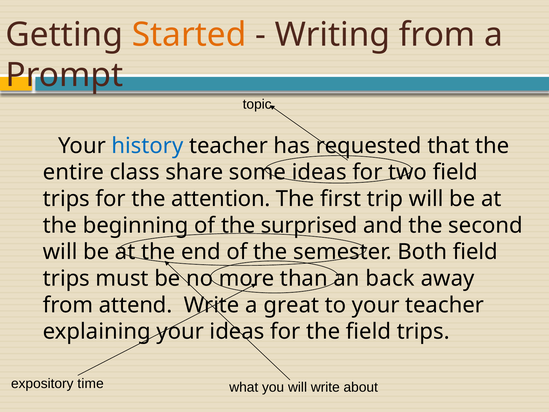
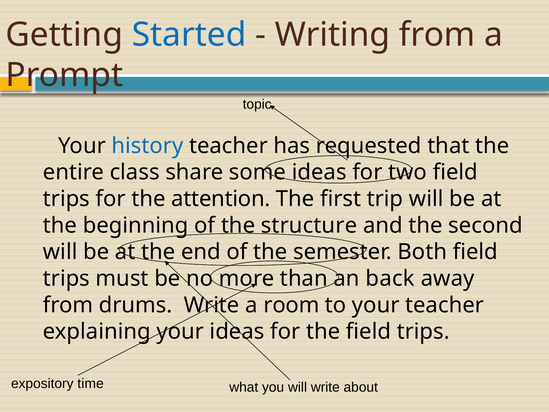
Started colour: orange -> blue
surprised: surprised -> structure
attend: attend -> drums
great: great -> room
